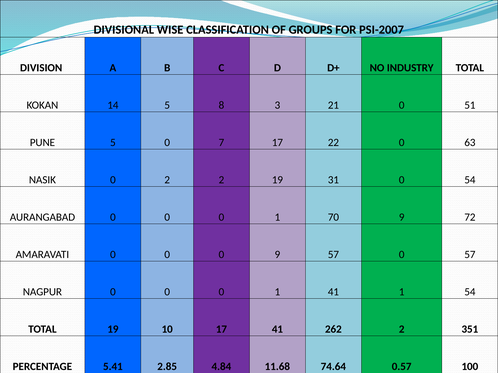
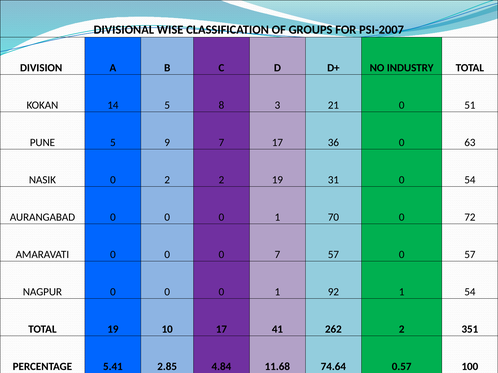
5 0: 0 -> 9
22: 22 -> 36
70 9: 9 -> 0
0 9: 9 -> 7
1 41: 41 -> 92
